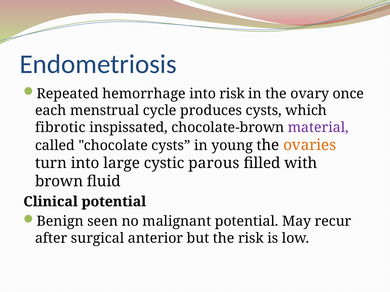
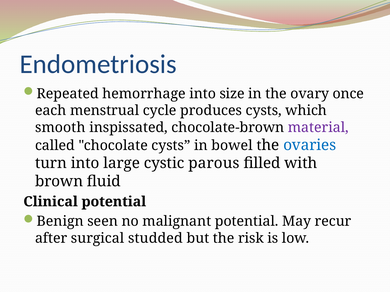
into risk: risk -> size
fibrotic: fibrotic -> smooth
young: young -> bowel
ovaries colour: orange -> blue
anterior: anterior -> studded
